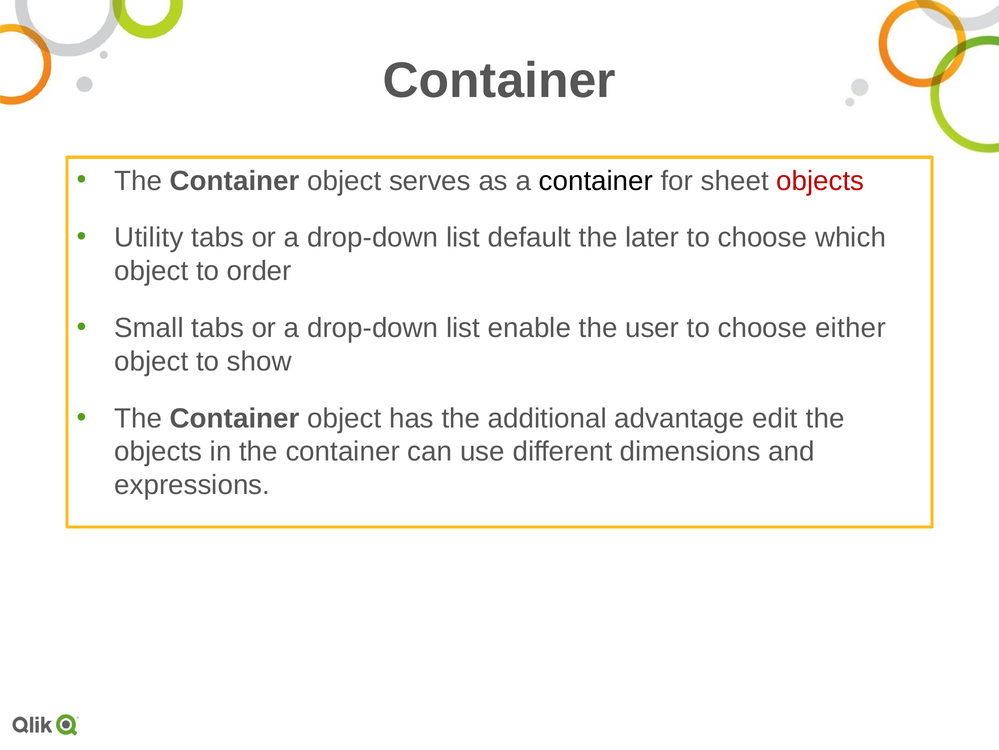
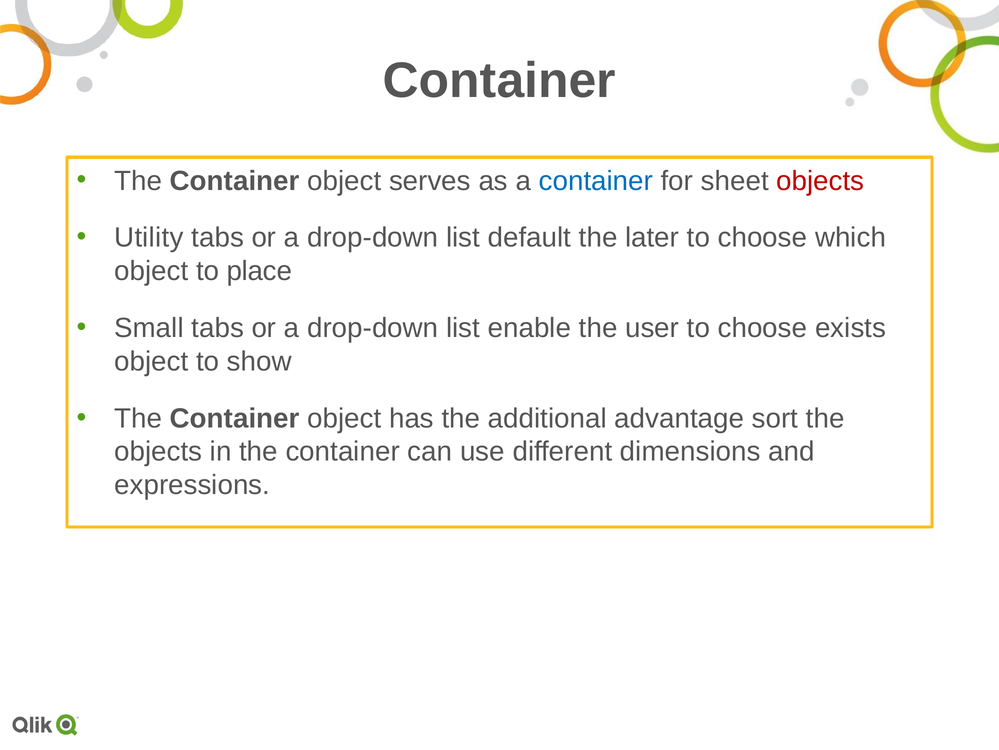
container at (596, 181) colour: black -> blue
order: order -> place
either: either -> exists
edit: edit -> sort
